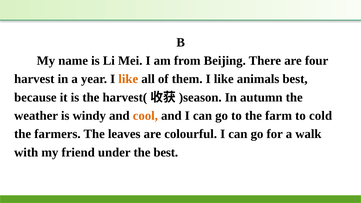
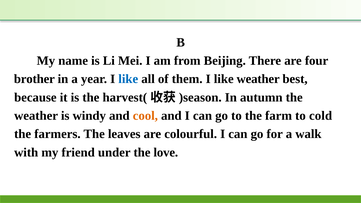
harvest: harvest -> brother
like at (128, 79) colour: orange -> blue
like animals: animals -> weather
the best: best -> love
